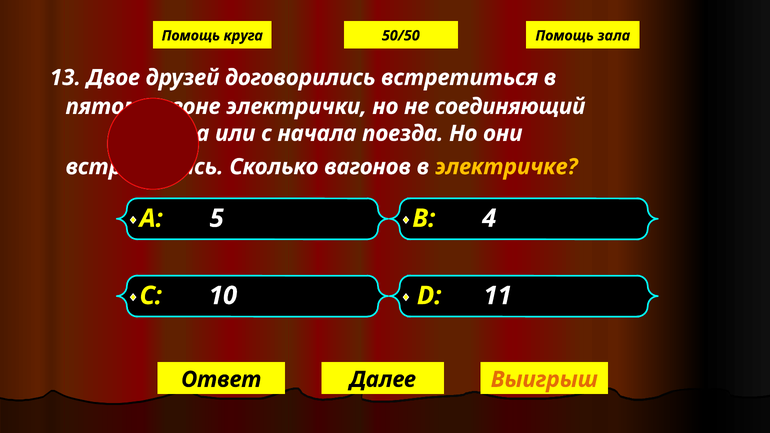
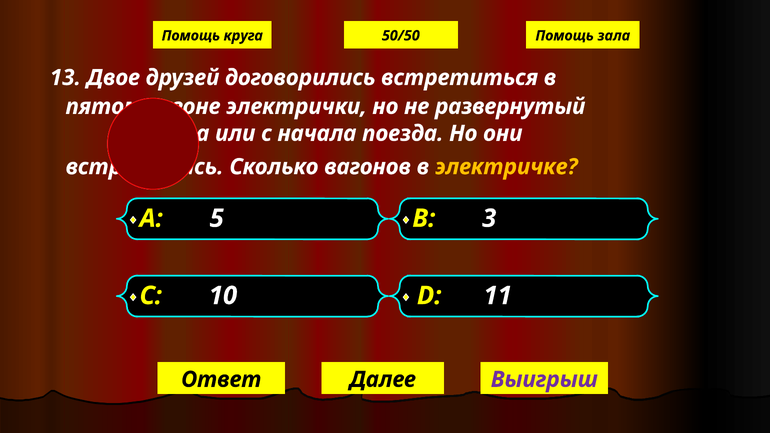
соединяющий: соединяющий -> развернутый
4: 4 -> 3
Выигрыш colour: orange -> purple
